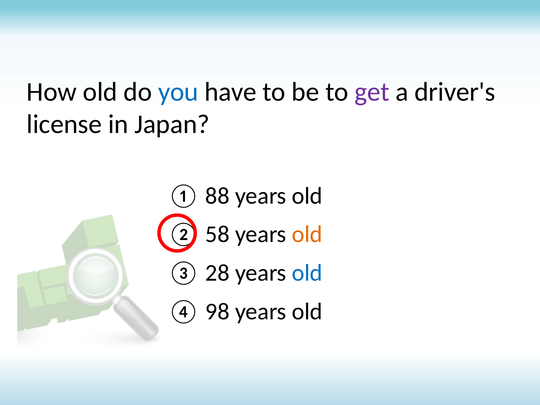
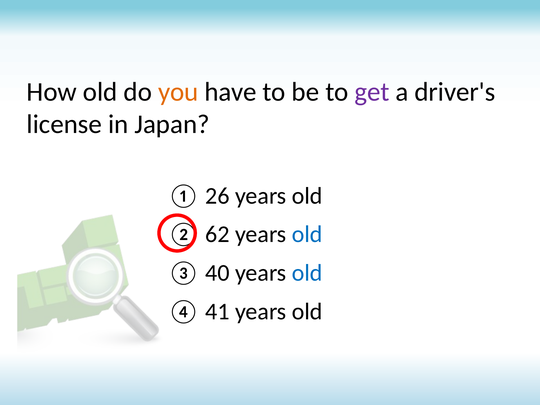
you colour: blue -> orange
88: 88 -> 26
58: 58 -> 62
old at (307, 234) colour: orange -> blue
28: 28 -> 40
98: 98 -> 41
